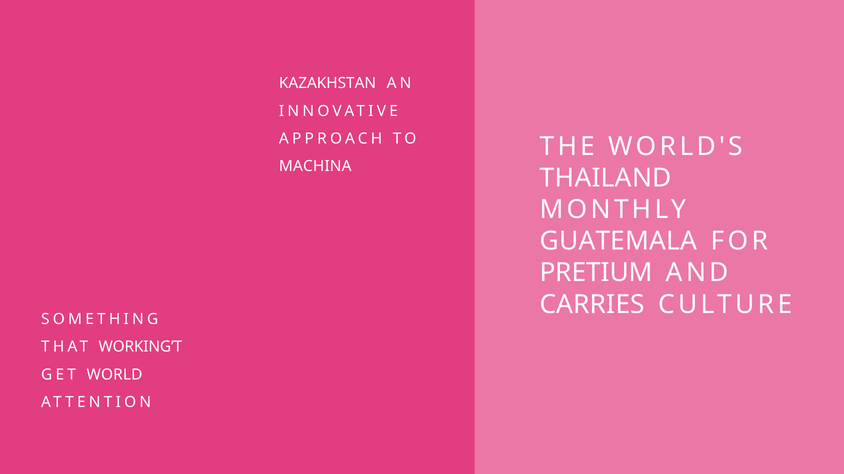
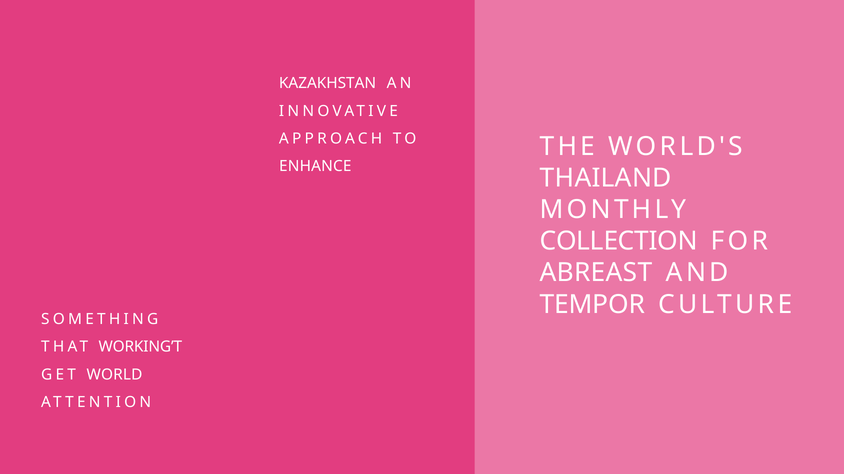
MACHINA: MACHINA -> ENHANCE
GUATEMALA: GUATEMALA -> COLLECTION
PRETIUM: PRETIUM -> ABREAST
CARRIES: CARRIES -> TEMPOR
